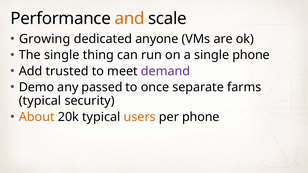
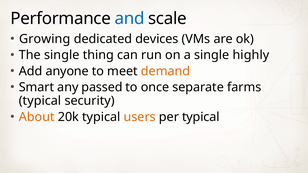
and colour: orange -> blue
anyone: anyone -> devices
single phone: phone -> highly
trusted: trusted -> anyone
demand colour: purple -> orange
Demo: Demo -> Smart
per phone: phone -> typical
